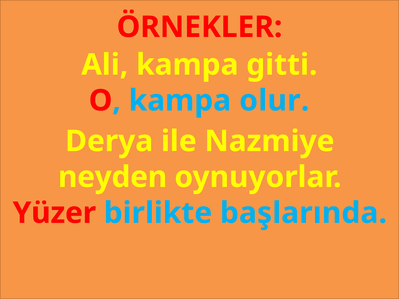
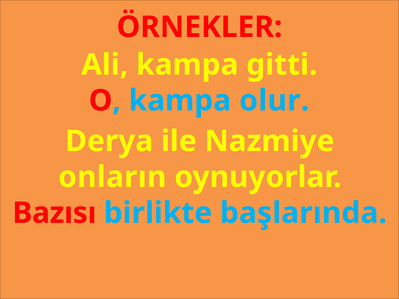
neyden: neyden -> onların
Yüzer: Yüzer -> Bazısı
